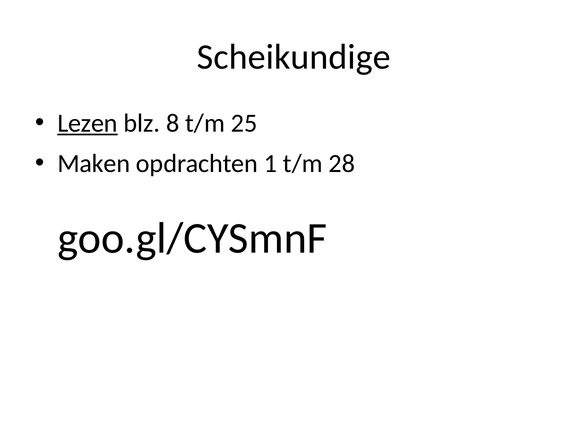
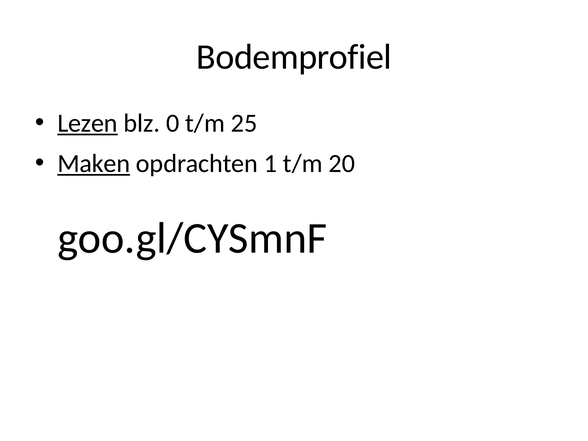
Scheikundige: Scheikundige -> Bodemprofiel
8: 8 -> 0
Maken underline: none -> present
28: 28 -> 20
